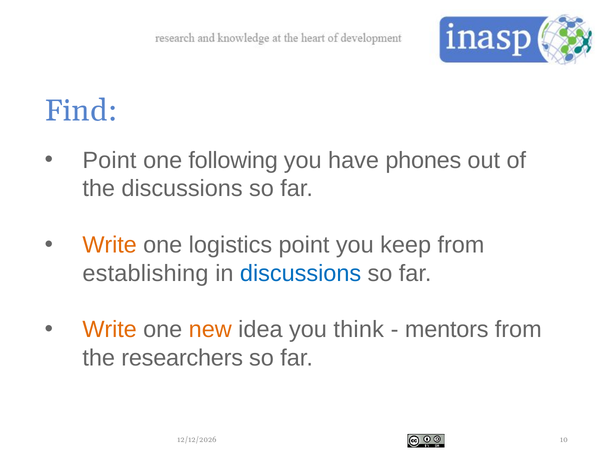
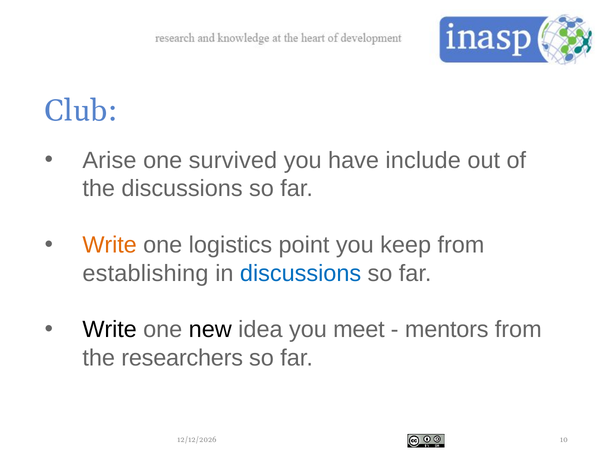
Find: Find -> Club
Point at (109, 160): Point -> Arise
following: following -> survived
phones: phones -> include
Write at (110, 330) colour: orange -> black
new colour: orange -> black
think: think -> meet
